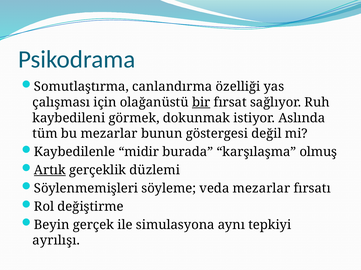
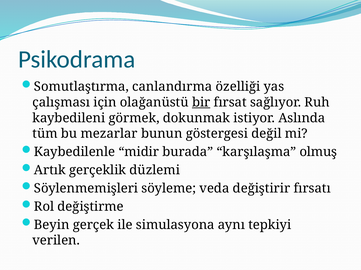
Artık underline: present -> none
veda mezarlar: mezarlar -> değiştirir
ayrılışı: ayrılışı -> verilen
